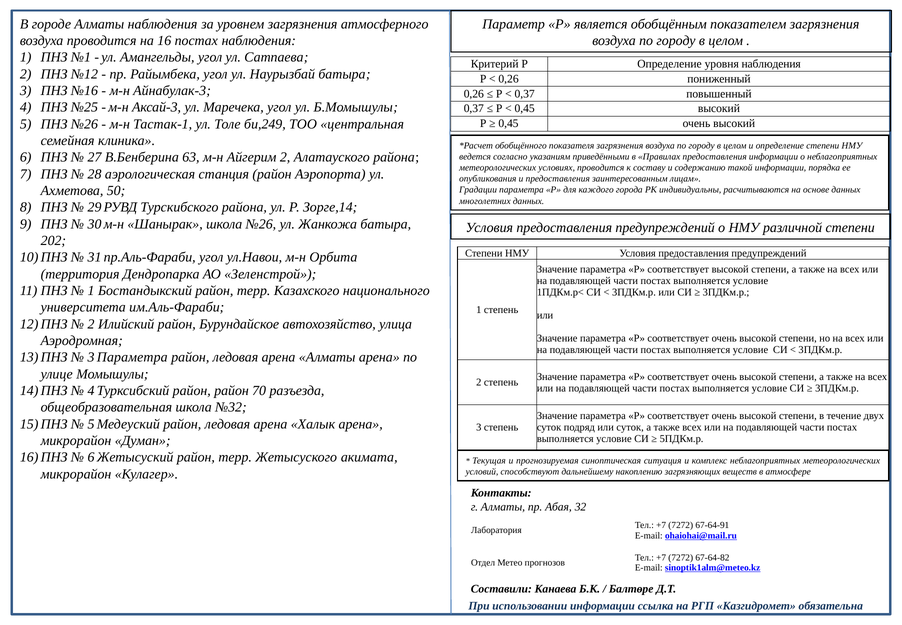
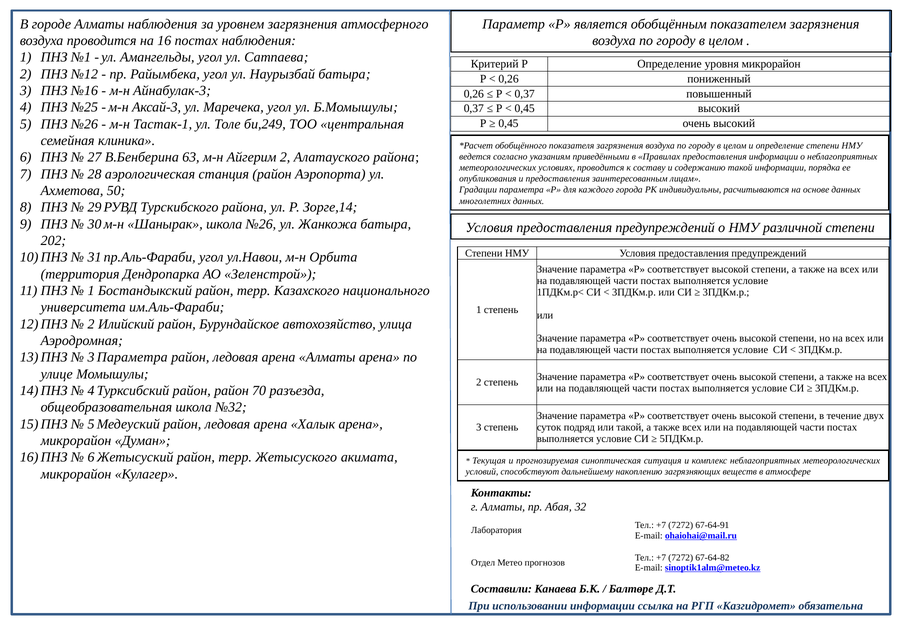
уровня наблюдения: наблюдения -> микрорайон
или суток: суток -> такой
